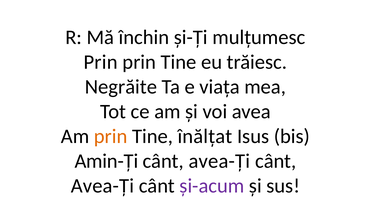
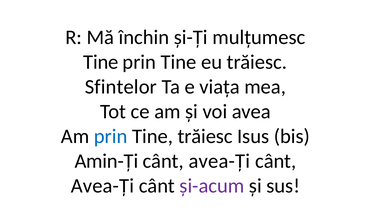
Prin at (101, 62): Prin -> Tine
Negrăite: Negrăite -> Sfintelor
prin at (111, 136) colour: orange -> blue
Tine înălțat: înălțat -> trăiesc
